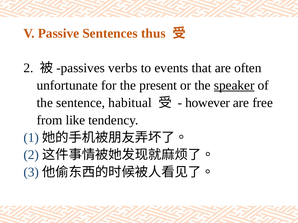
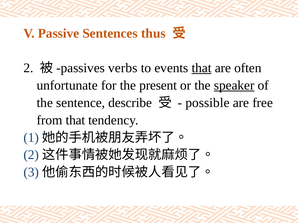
that at (202, 68) underline: none -> present
habitual: habitual -> describe
however: however -> possible
from like: like -> that
